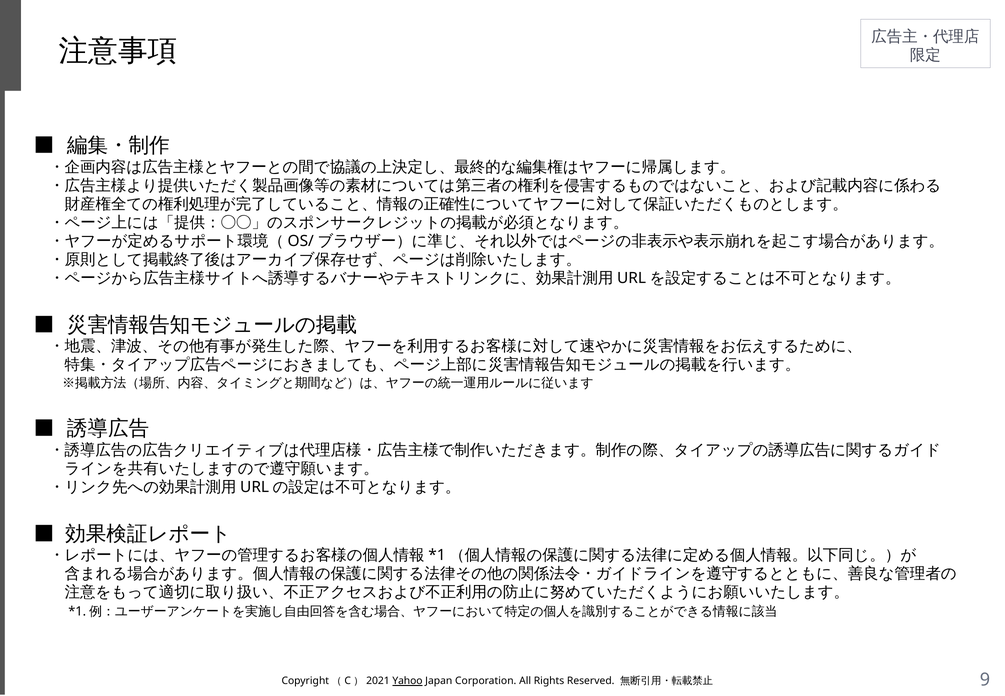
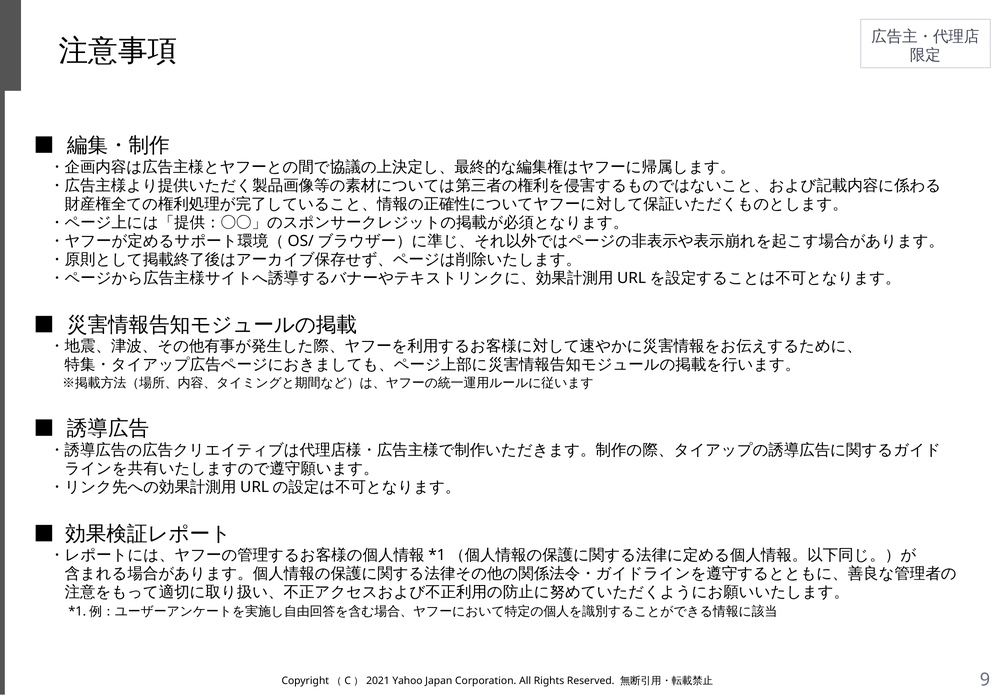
Yahoo underline: present -> none
